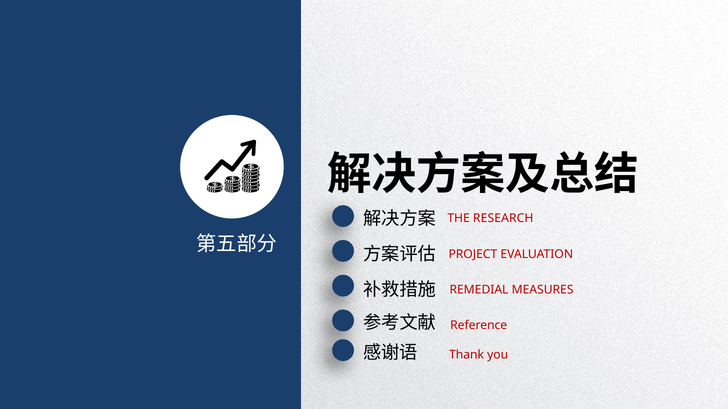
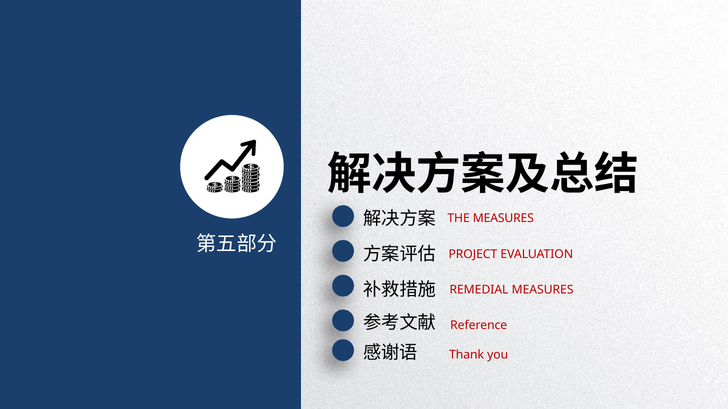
THE RESEARCH: RESEARCH -> MEASURES
